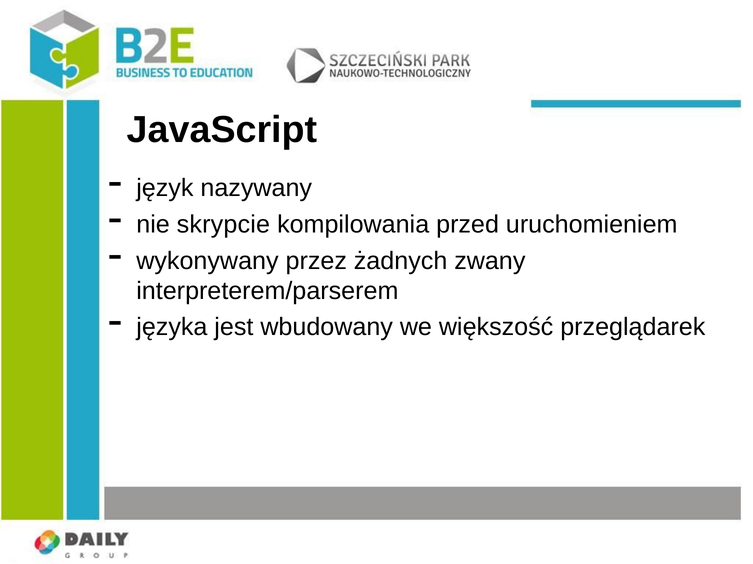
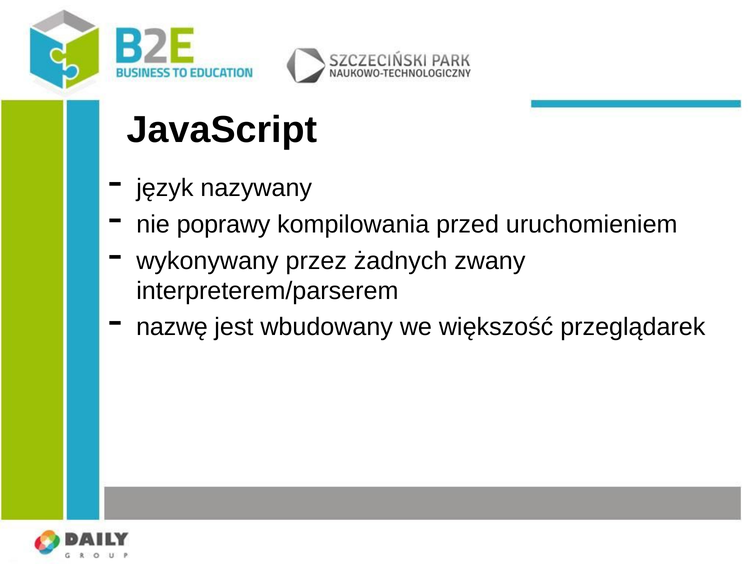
skrypcie: skrypcie -> poprawy
języka: języka -> nazwę
